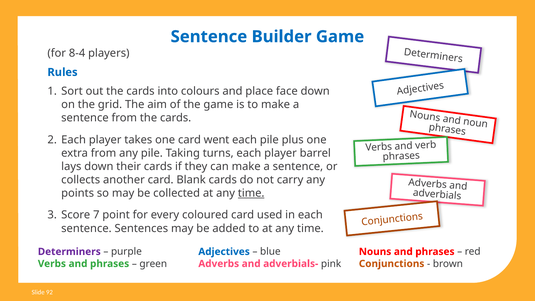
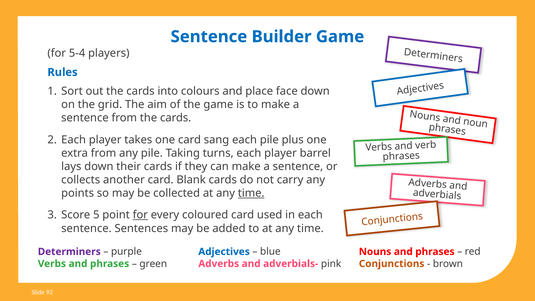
8-4: 8-4 -> 5-4
went: went -> sang
7: 7 -> 5
for at (140, 215) underline: none -> present
